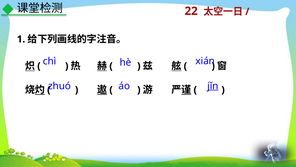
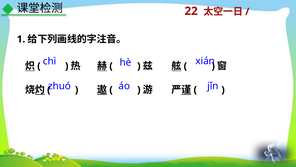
jǐn underline: present -> none
